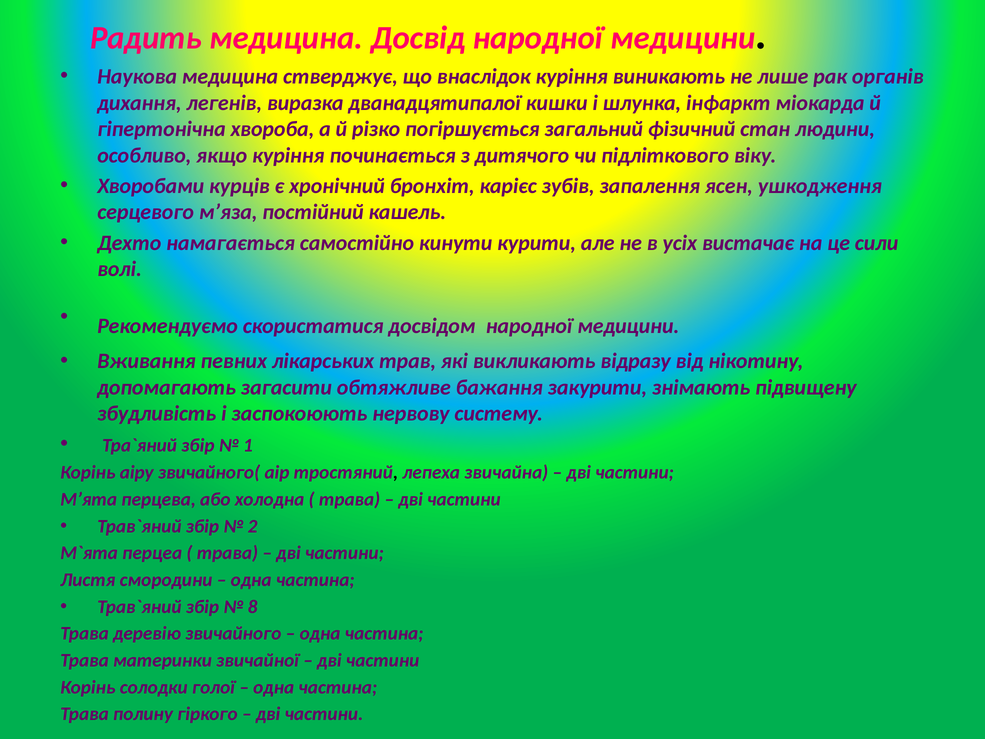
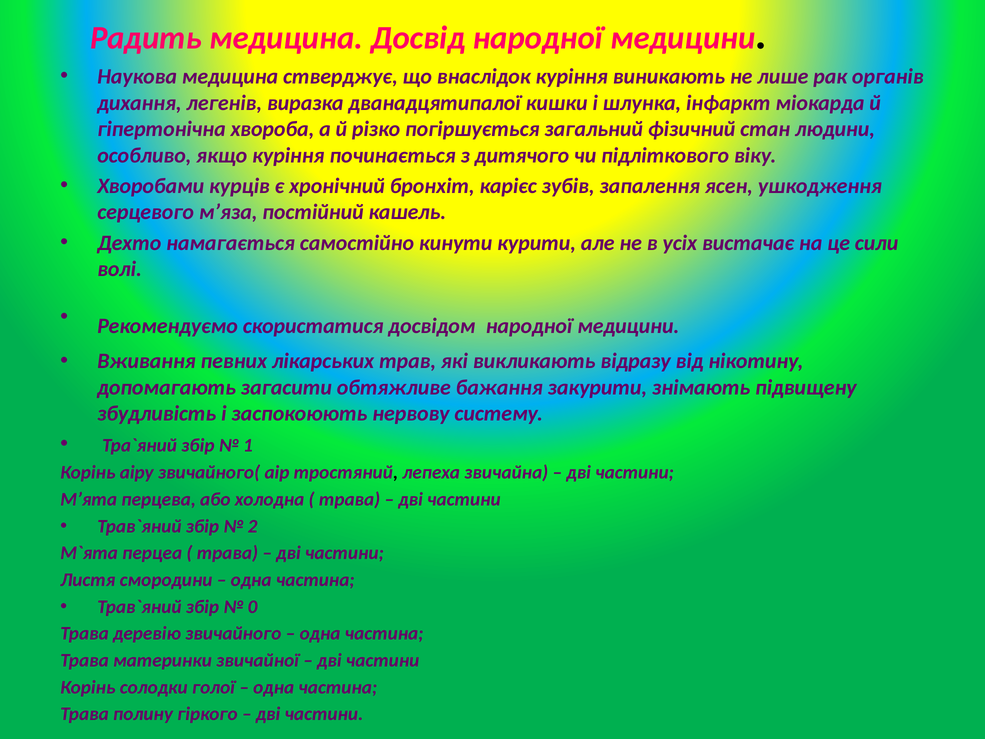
8: 8 -> 0
